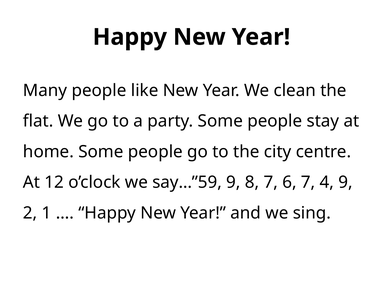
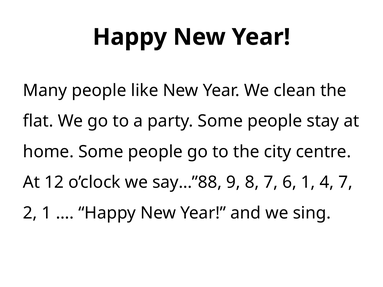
say…”59: say…”59 -> say…”88
6 7: 7 -> 1
4 9: 9 -> 7
